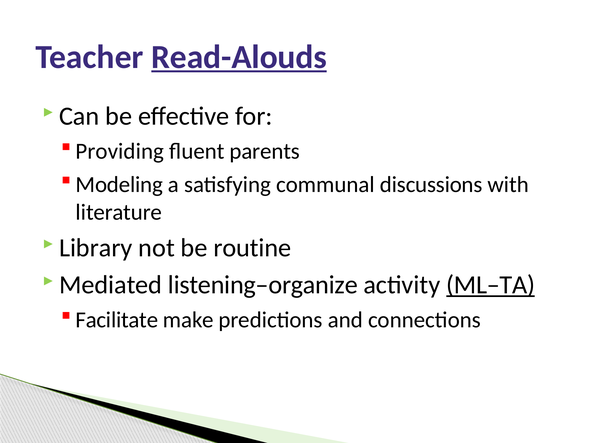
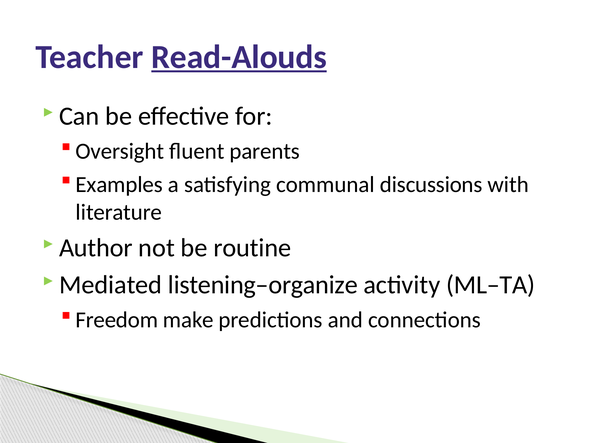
Providing: Providing -> Oversight
Modeling: Modeling -> Examples
Library: Library -> Author
ML–TA underline: present -> none
Facilitate: Facilitate -> Freedom
